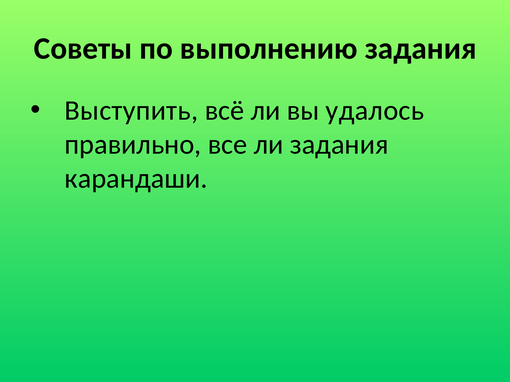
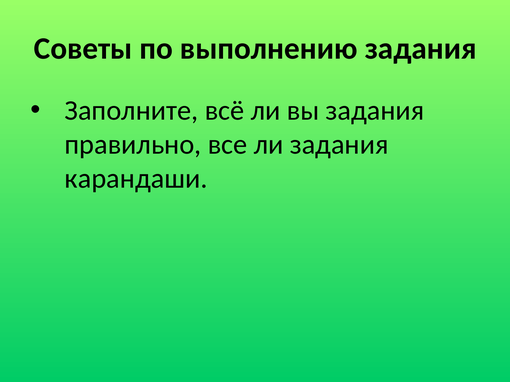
Выступить: Выступить -> Заполните
вы удалось: удалось -> задания
